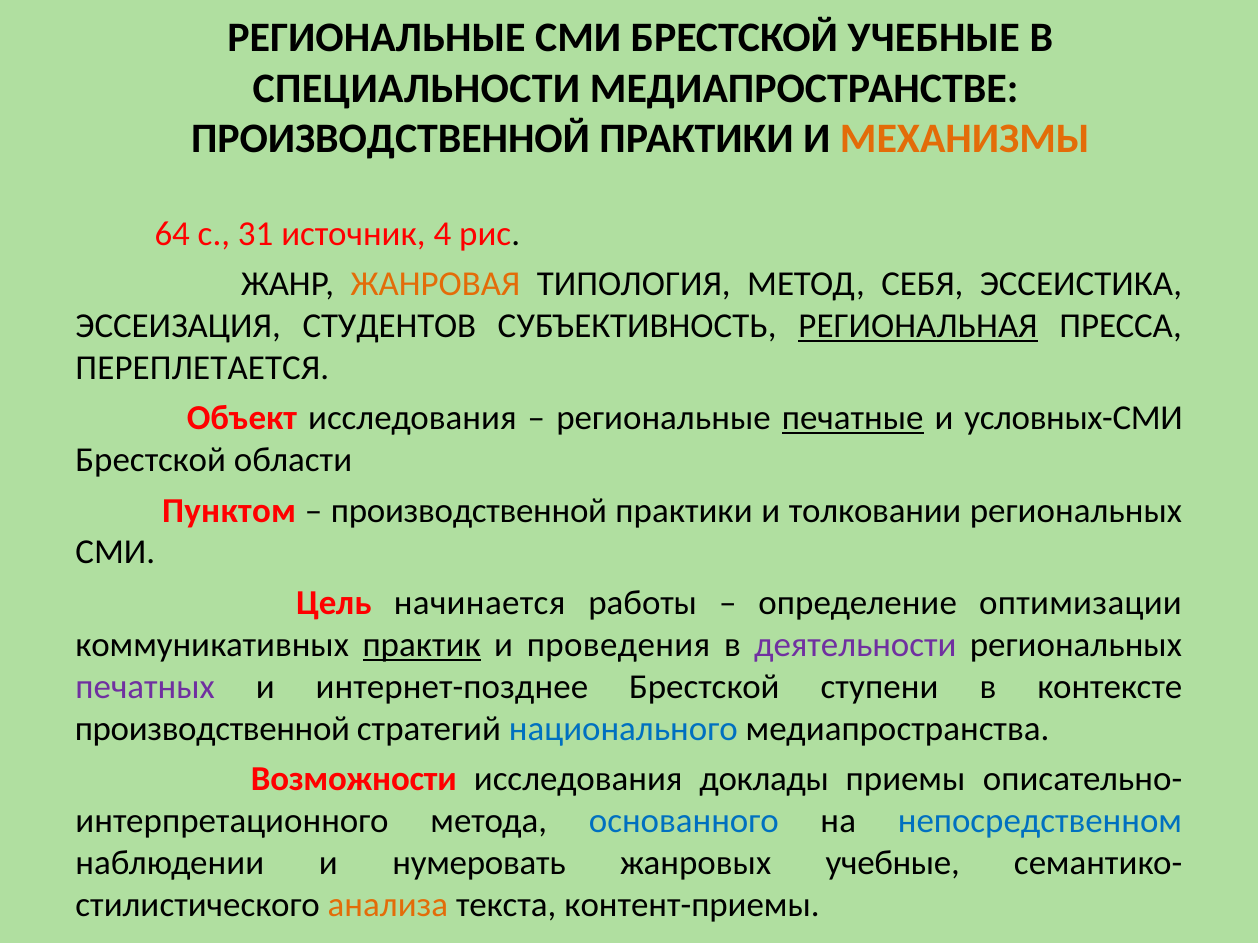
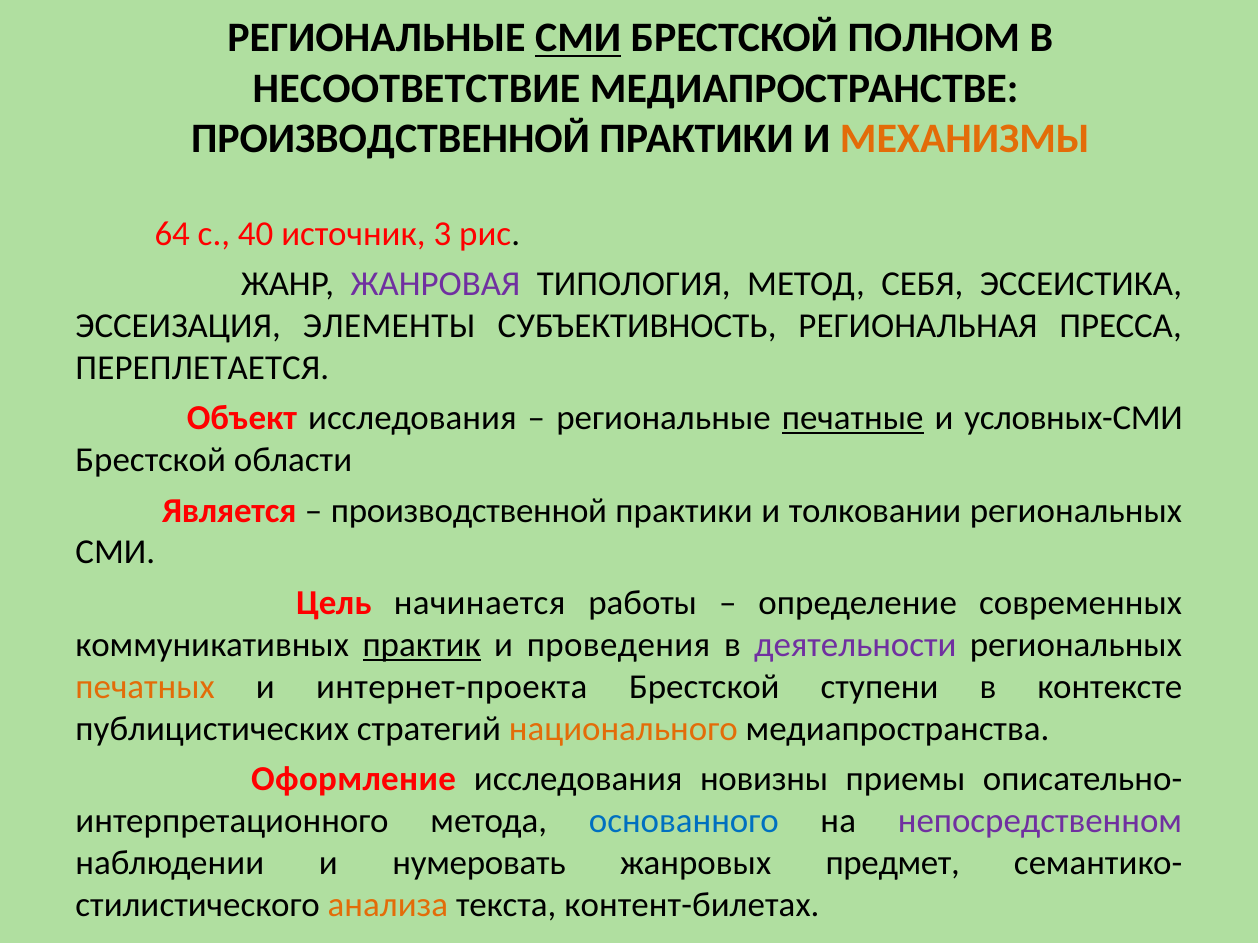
СМИ at (578, 38) underline: none -> present
БРЕСТСКОЙ УЧЕБНЫЕ: УЧЕБНЫЕ -> ПОЛНОМ
СПЕЦИАЛЬНОСТИ: СПЕЦИАЛЬНОСТИ -> НЕСООТВЕТСТВИЕ
31: 31 -> 40
4: 4 -> 3
ЖАНРОВАЯ colour: orange -> purple
СТУДЕНТОВ: СТУДЕНТОВ -> ЭЛЕМЕНТЫ
РЕГИОНАЛЬНАЯ underline: present -> none
Пунктом: Пунктом -> Является
оптимизации: оптимизации -> современных
печатных colour: purple -> orange
интернет-позднее: интернет-позднее -> интернет-проекта
производственной at (212, 729): производственной -> публицистических
национального colour: blue -> orange
Возможности: Возможности -> Оформление
доклады: доклады -> новизны
непосредственном colour: blue -> purple
жанровых учебные: учебные -> предмет
контент-приемы: контент-приемы -> контент-билетах
